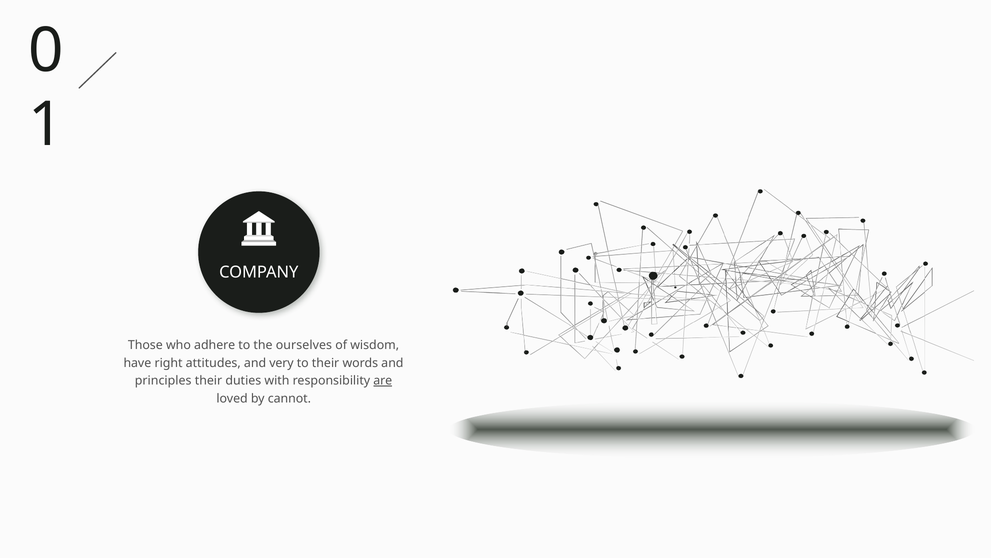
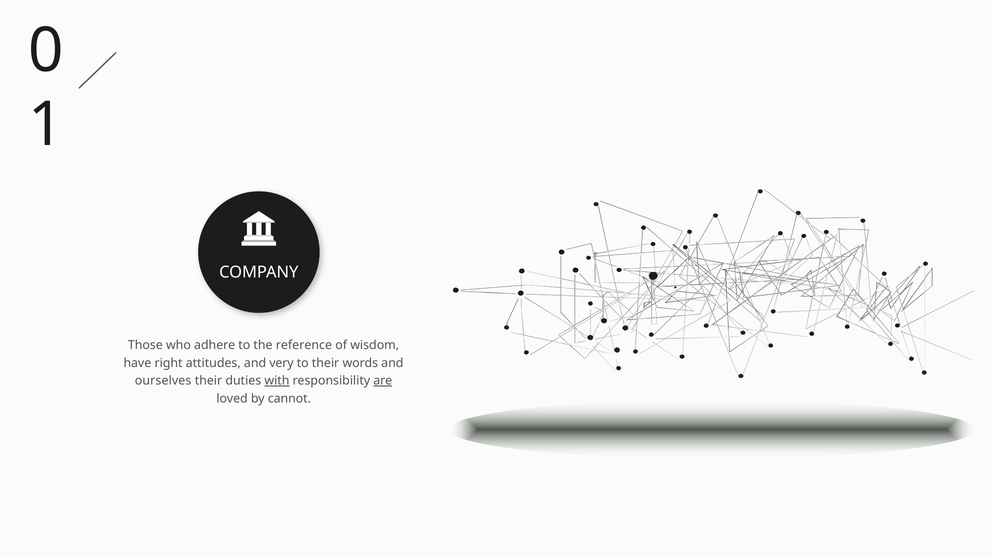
ourselves: ourselves -> reference
principles: principles -> ourselves
with underline: none -> present
